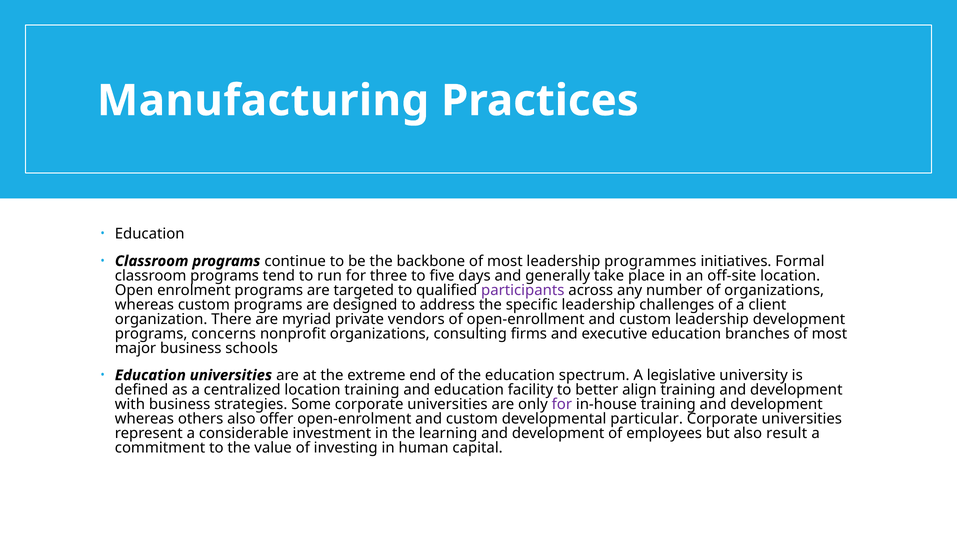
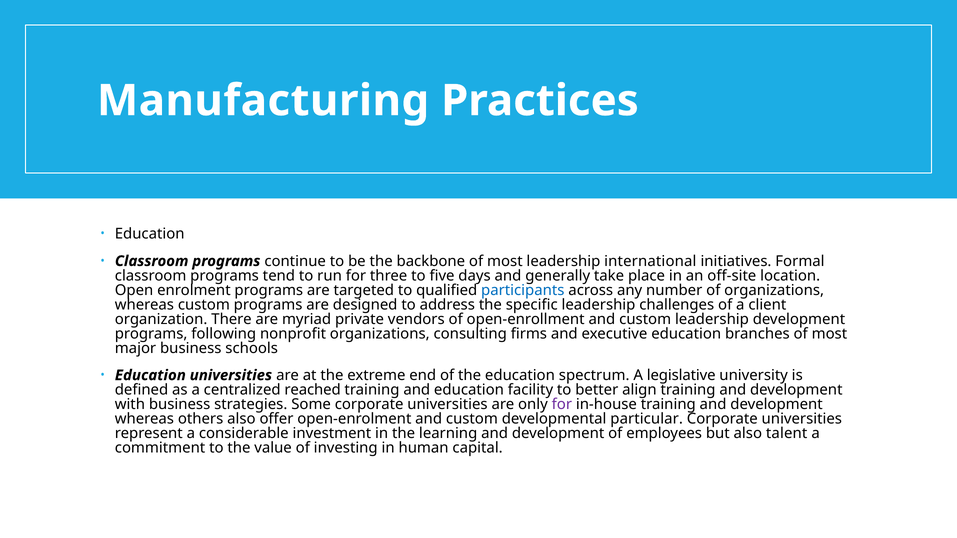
programmes: programmes -> international
participants colour: purple -> blue
concerns: concerns -> following
centralized location: location -> reached
result: result -> talent
